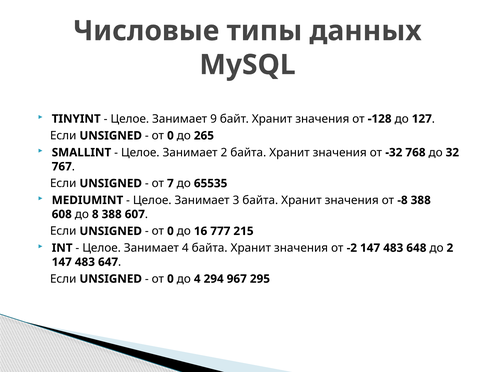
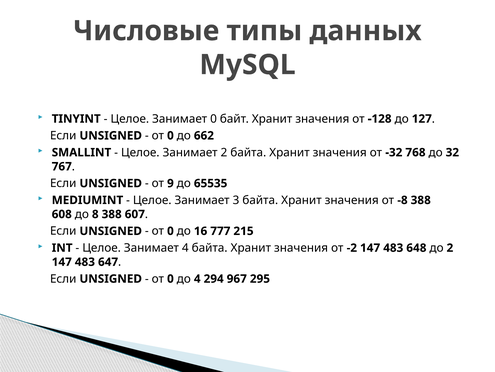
Занимает 9: 9 -> 0
265: 265 -> 662
7: 7 -> 9
